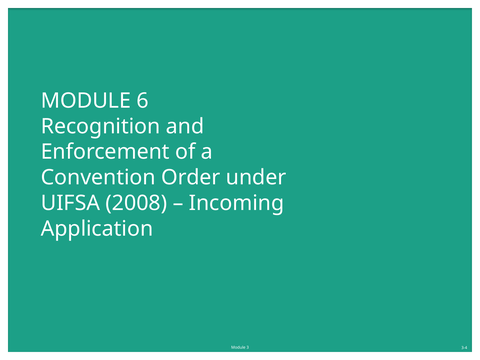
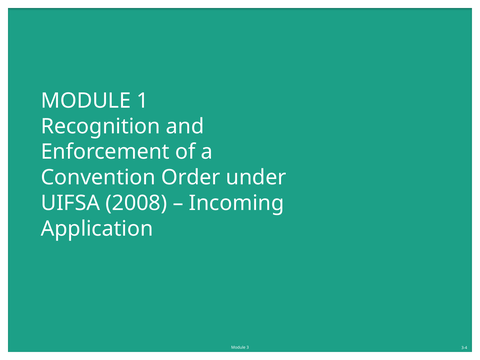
6: 6 -> 1
